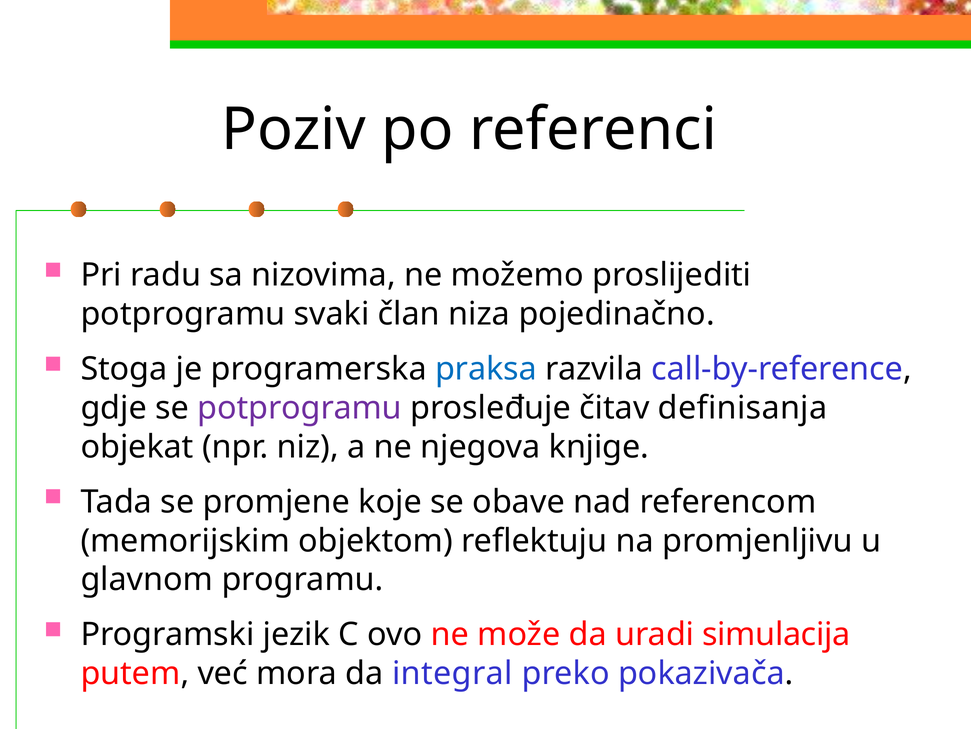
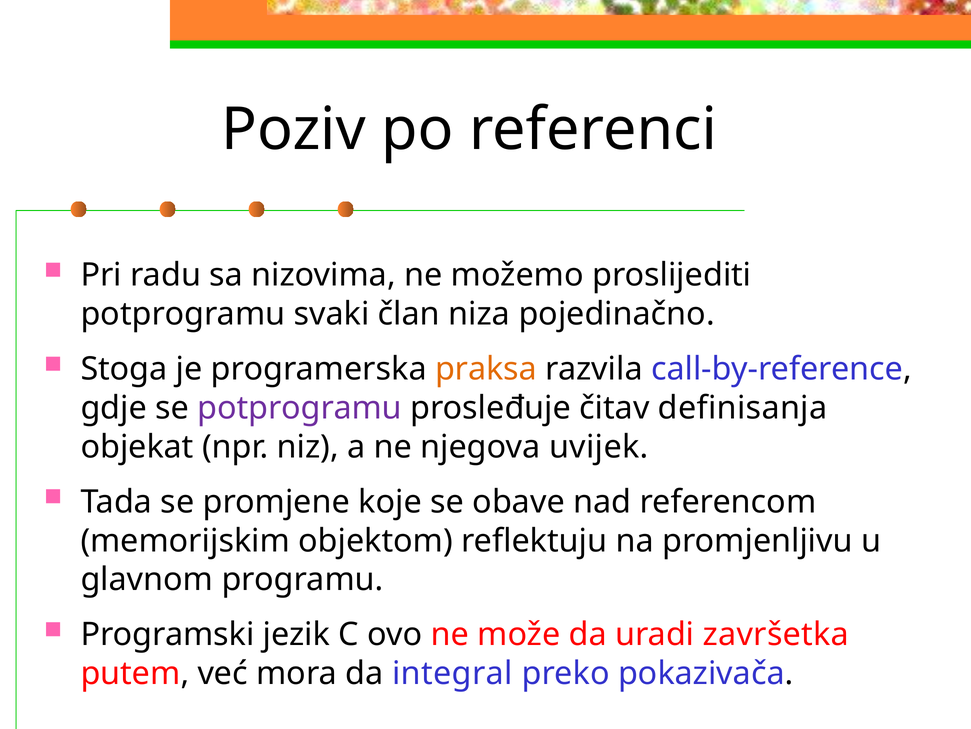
praksa colour: blue -> orange
knjige: knjige -> uvijek
simulacija: simulacija -> završetka
